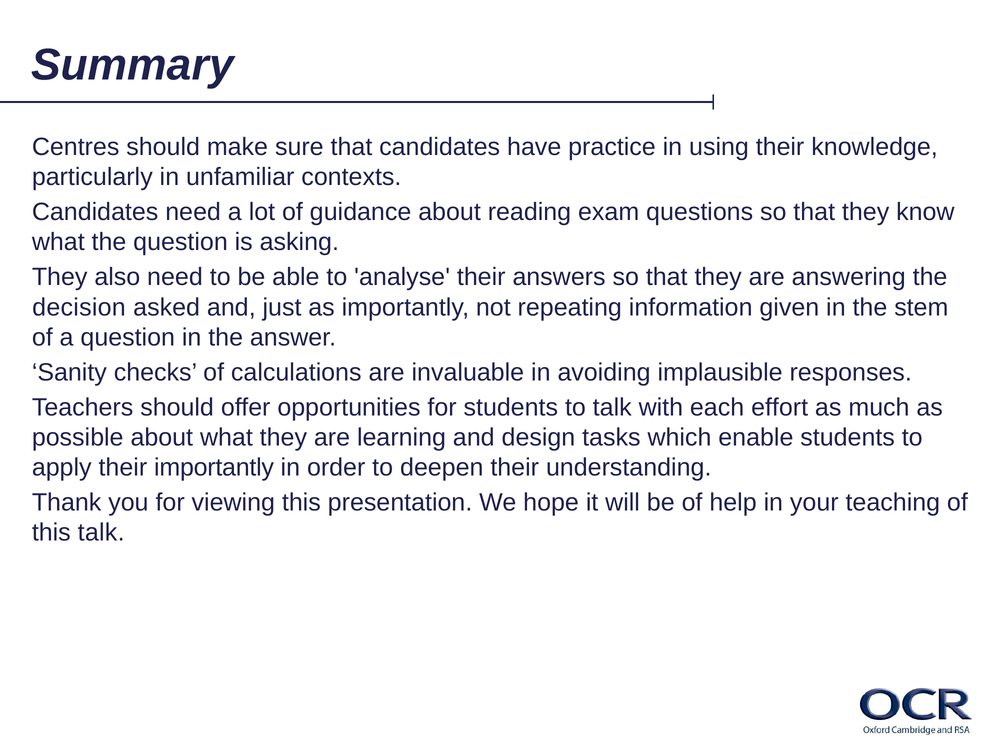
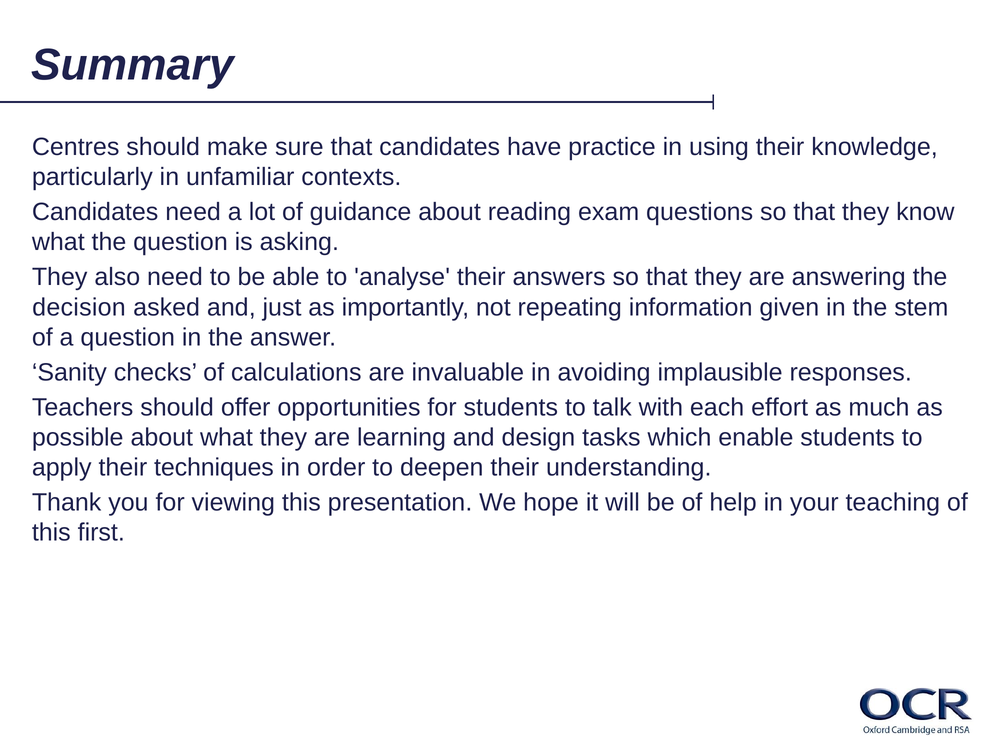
their importantly: importantly -> techniques
this talk: talk -> first
